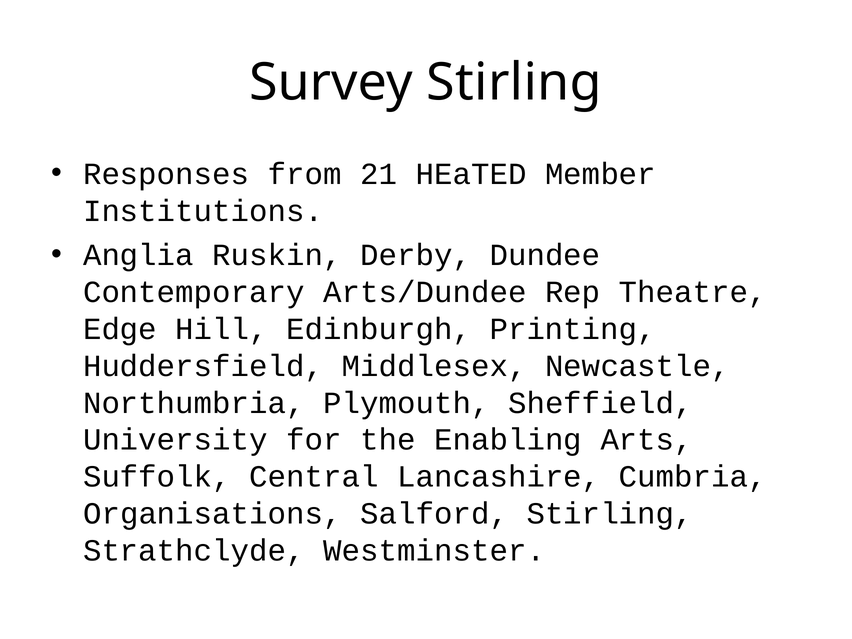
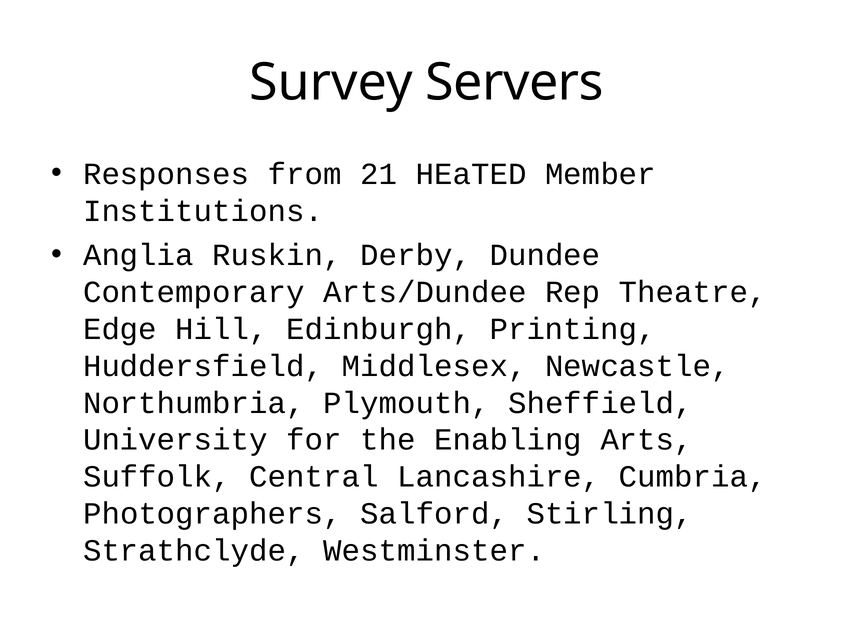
Survey Stirling: Stirling -> Servers
Organisations: Organisations -> Photographers
